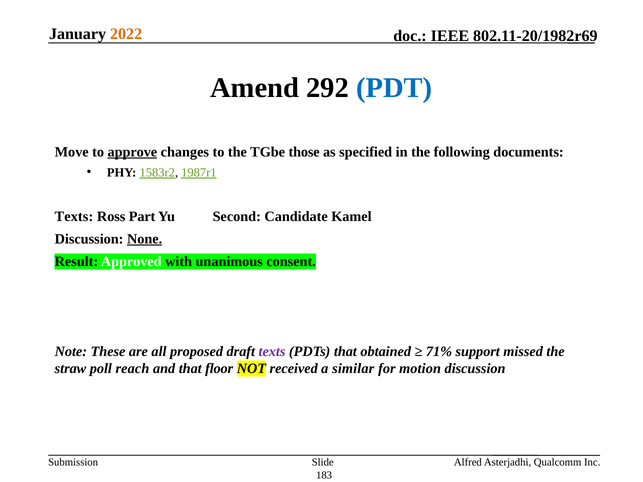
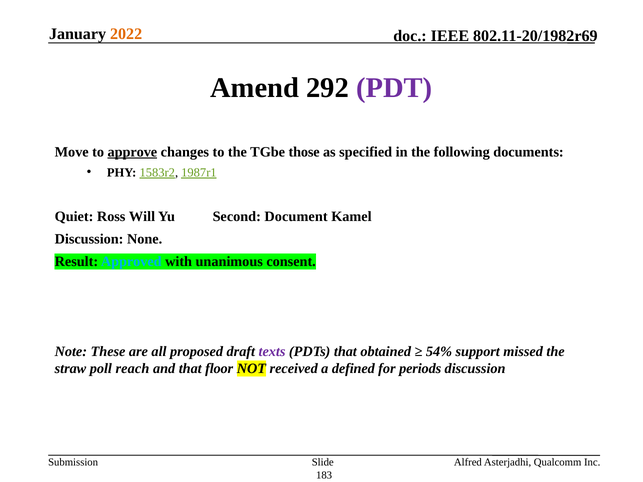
PDT colour: blue -> purple
Texts at (74, 217): Texts -> Quiet
Part: Part -> Will
Candidate: Candidate -> Document
None underline: present -> none
Approved colour: white -> light blue
71%: 71% -> 54%
similar: similar -> defined
motion: motion -> periods
